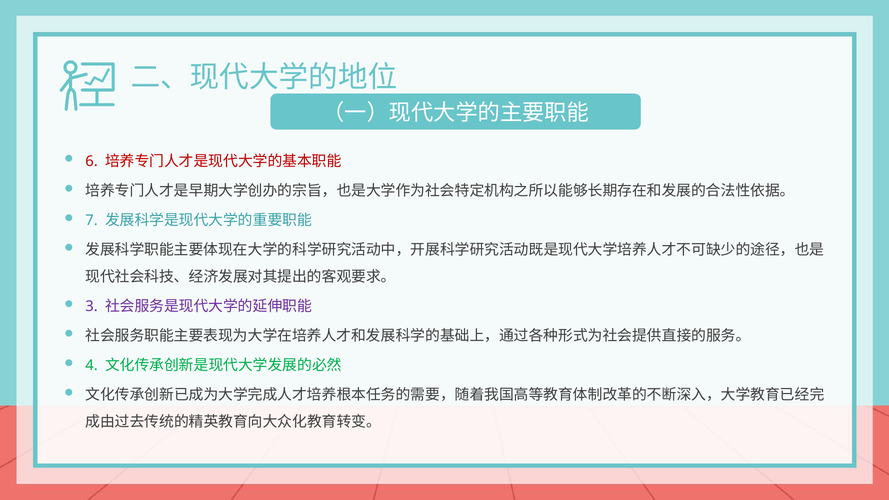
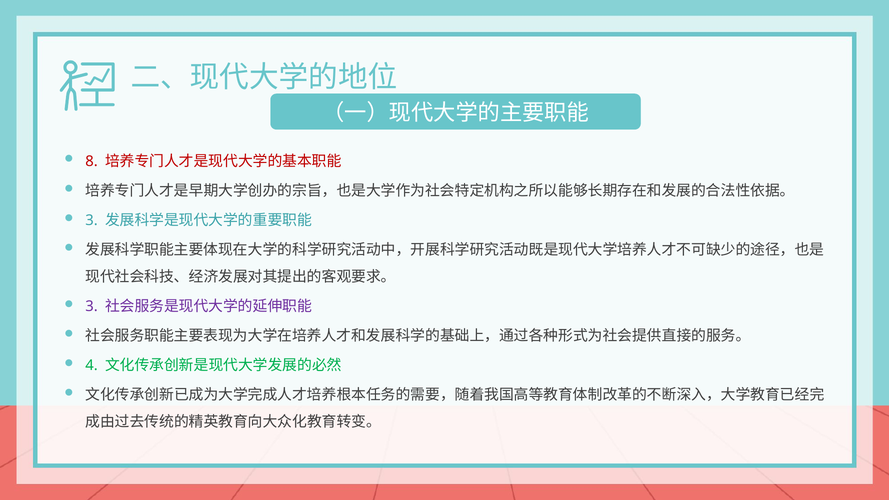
6: 6 -> 8
7 at (92, 220): 7 -> 3
